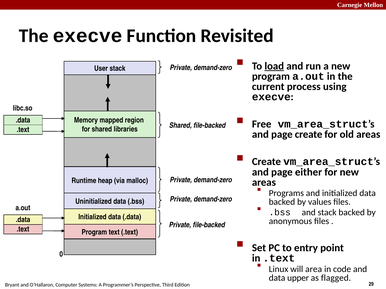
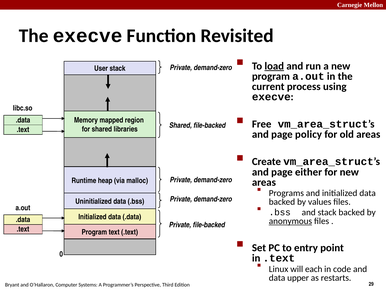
page create: create -> policy
anonymous underline: none -> present
area: area -> each
flagged: flagged -> restarts
